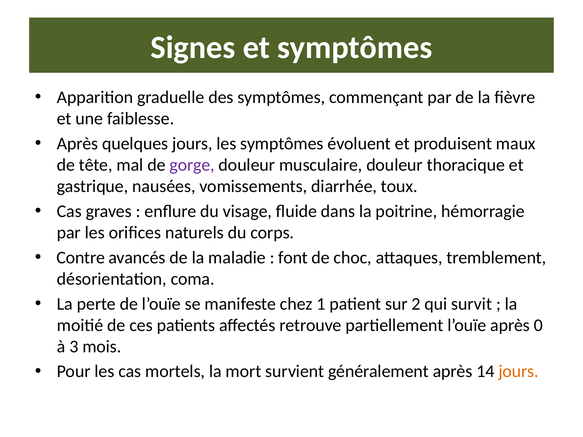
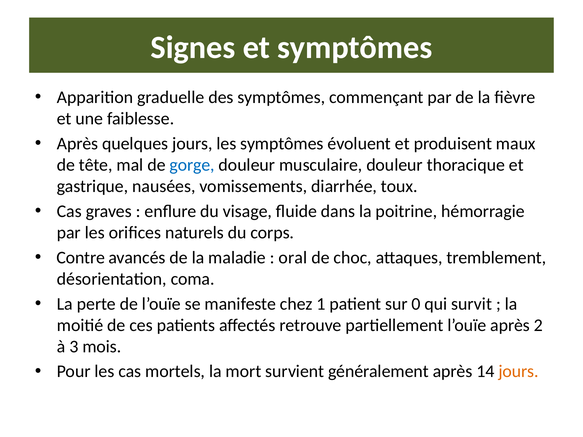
gorge colour: purple -> blue
font: font -> oral
2: 2 -> 0
0: 0 -> 2
